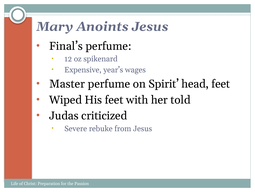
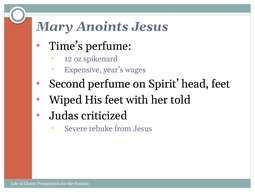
Final’s: Final’s -> Time’s
Master: Master -> Second
